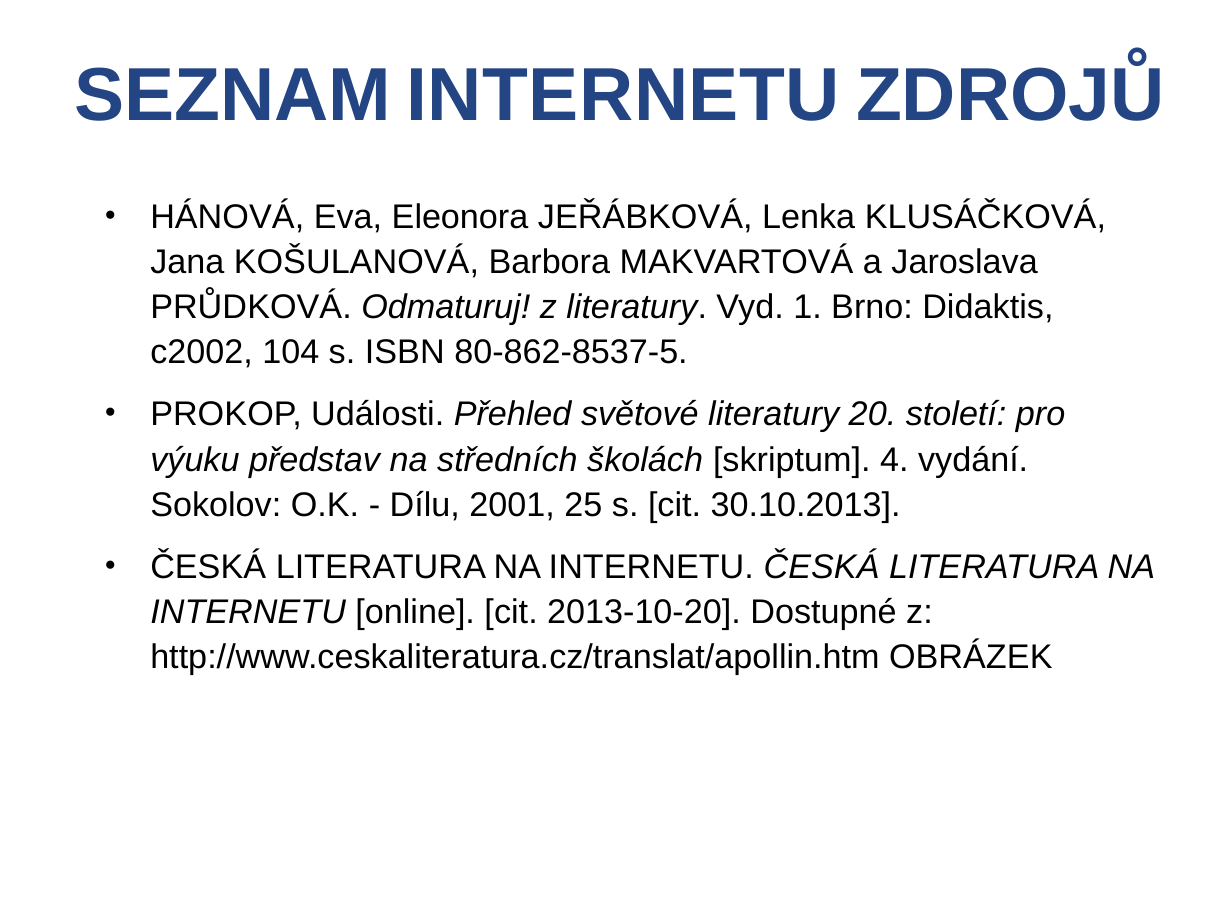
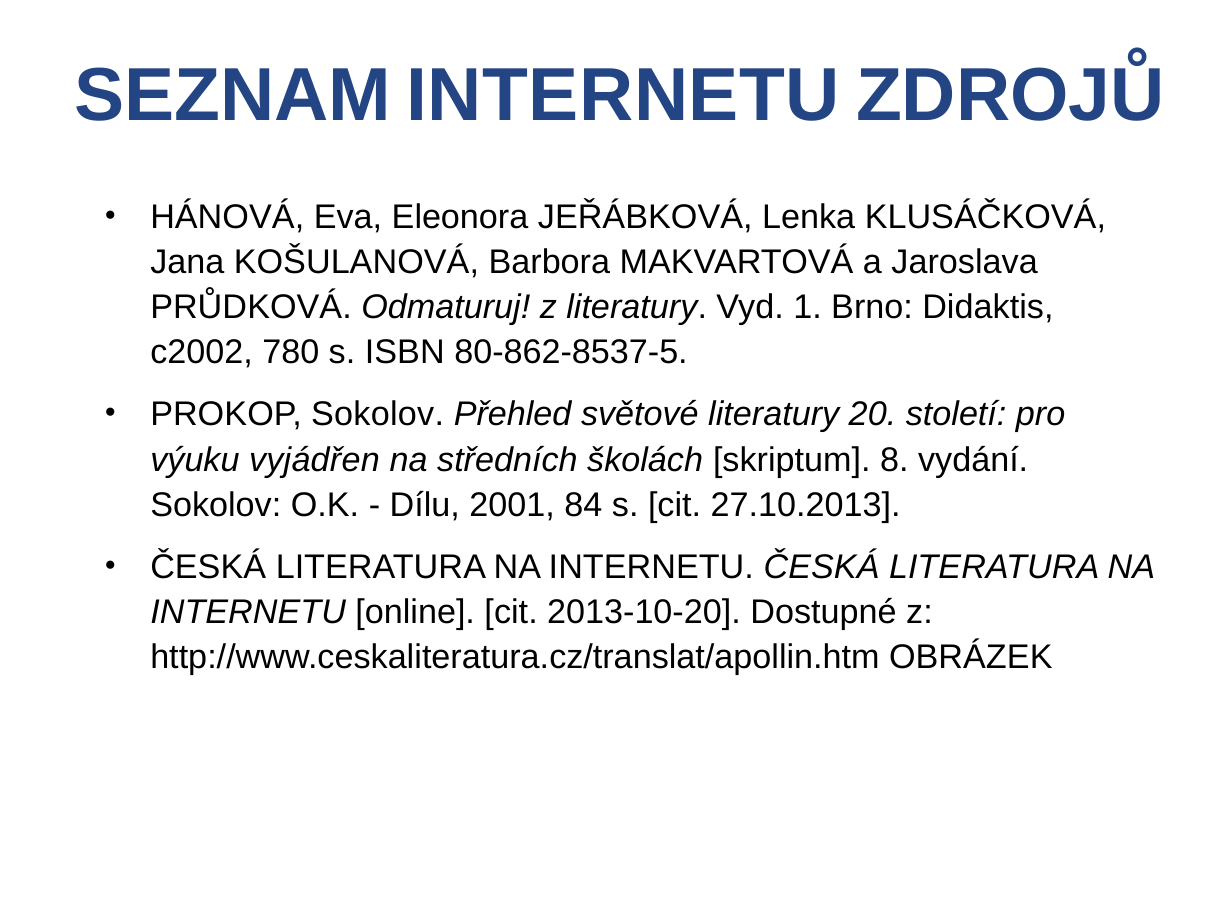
104: 104 -> 780
PROKOP Události: Události -> Sokolov
představ: představ -> vyjádřen
4: 4 -> 8
25: 25 -> 84
30.10.2013: 30.10.2013 -> 27.10.2013
